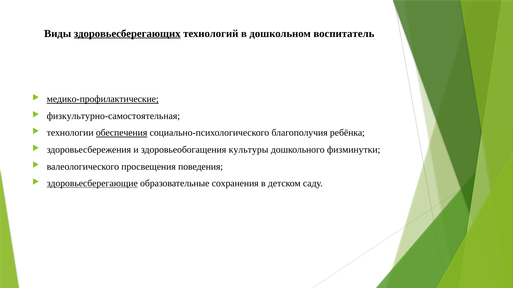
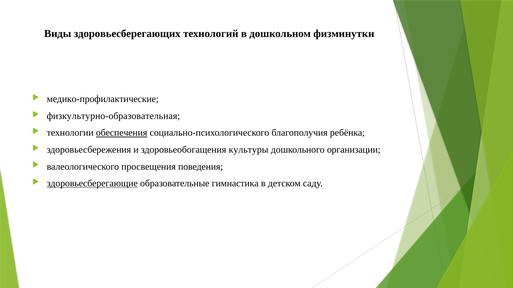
здоровьесберегающих underline: present -> none
воспитатель: воспитатель -> физминутки
медико-профилактические underline: present -> none
физкультурно-самостоятельная: физкультурно-самостоятельная -> физкультурно-образовательная
физминутки: физминутки -> организации
сохранения: сохранения -> гимнастика
